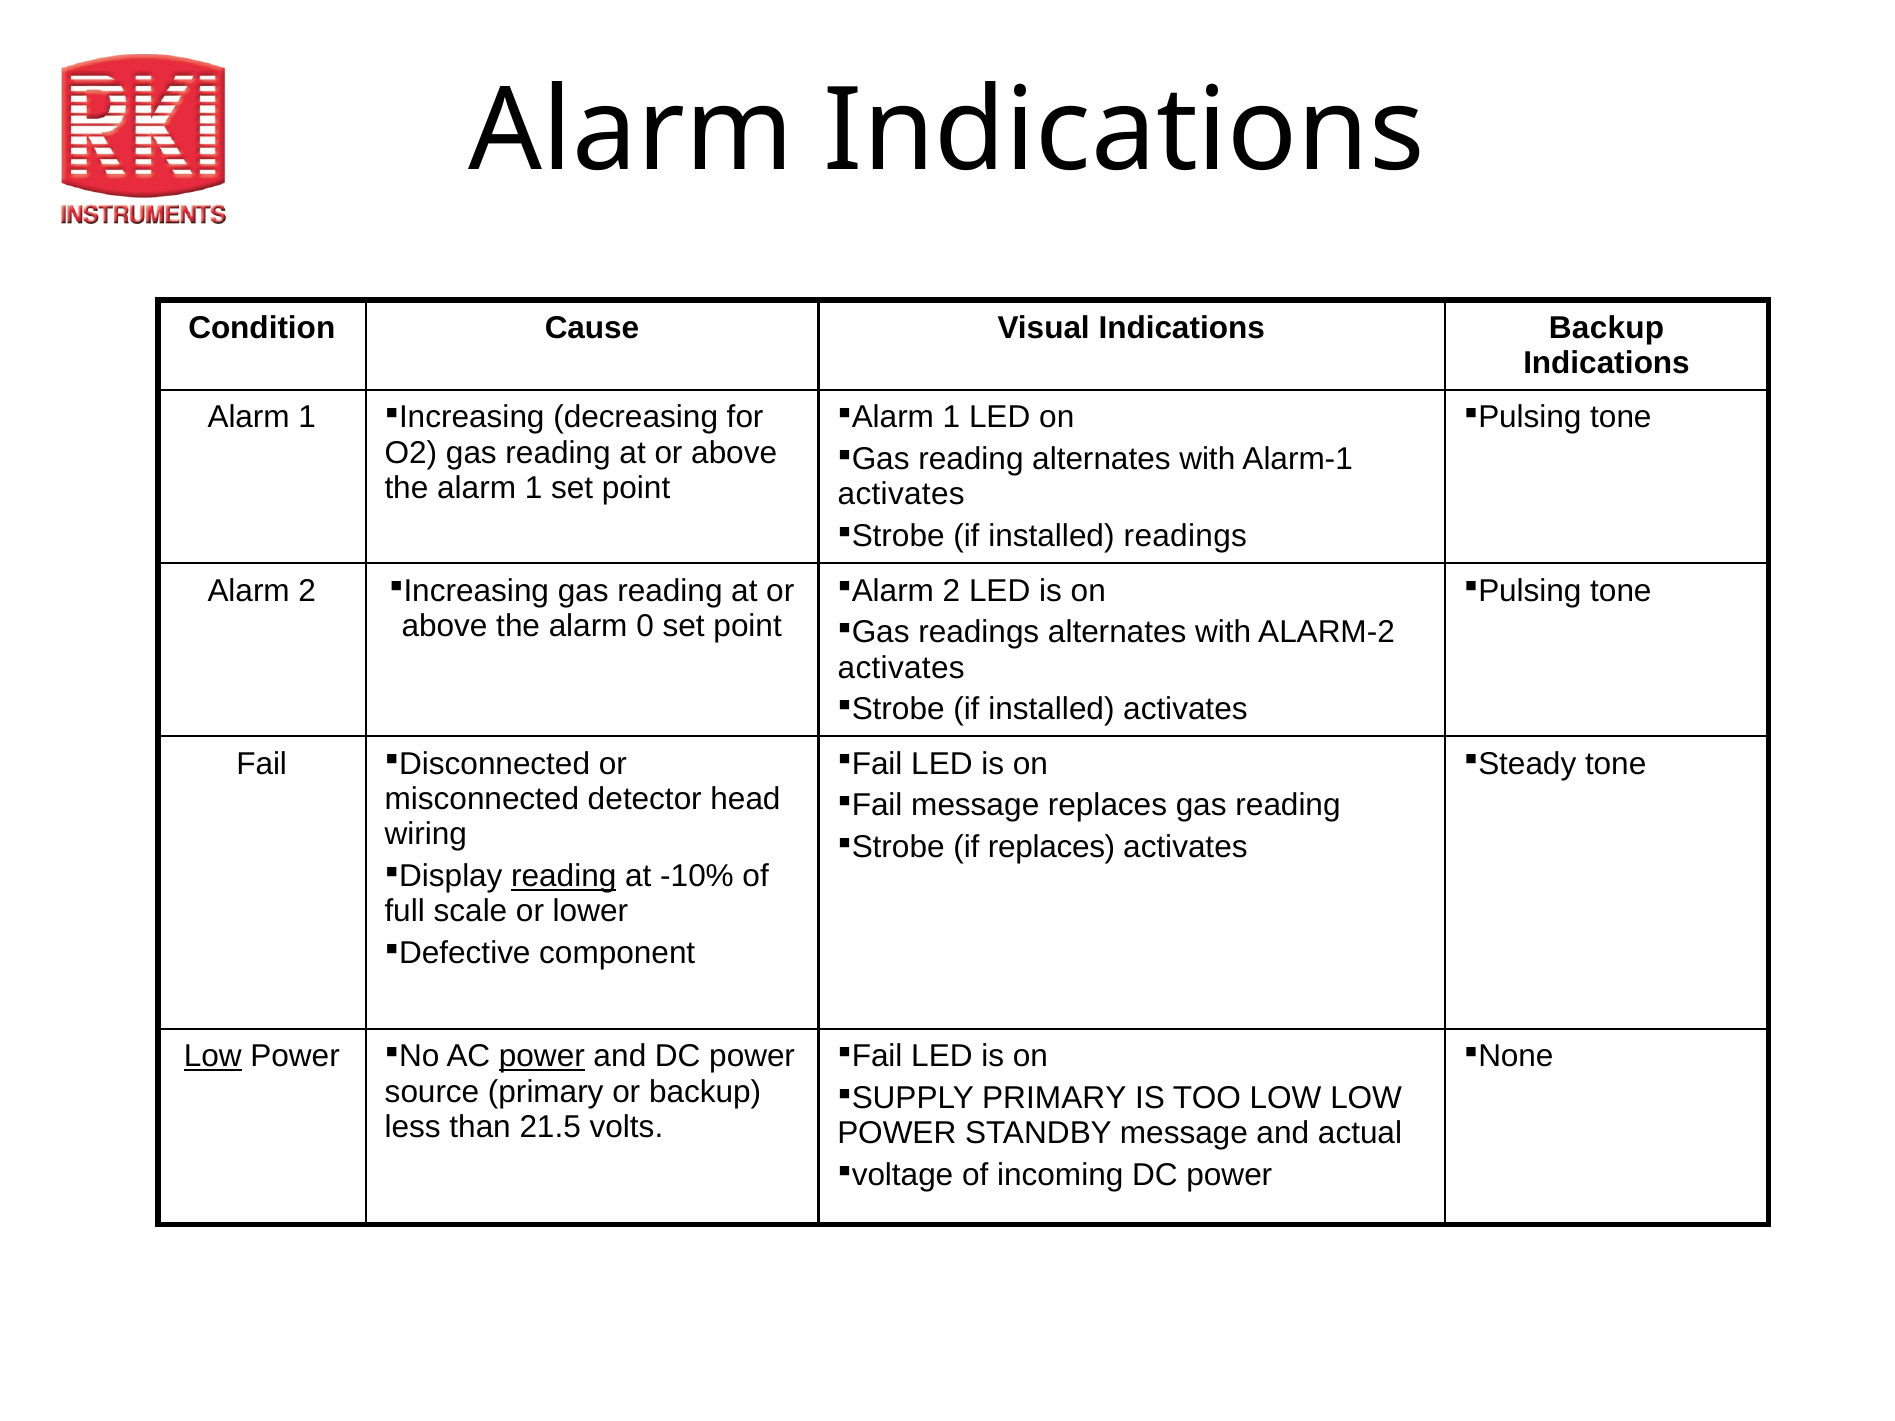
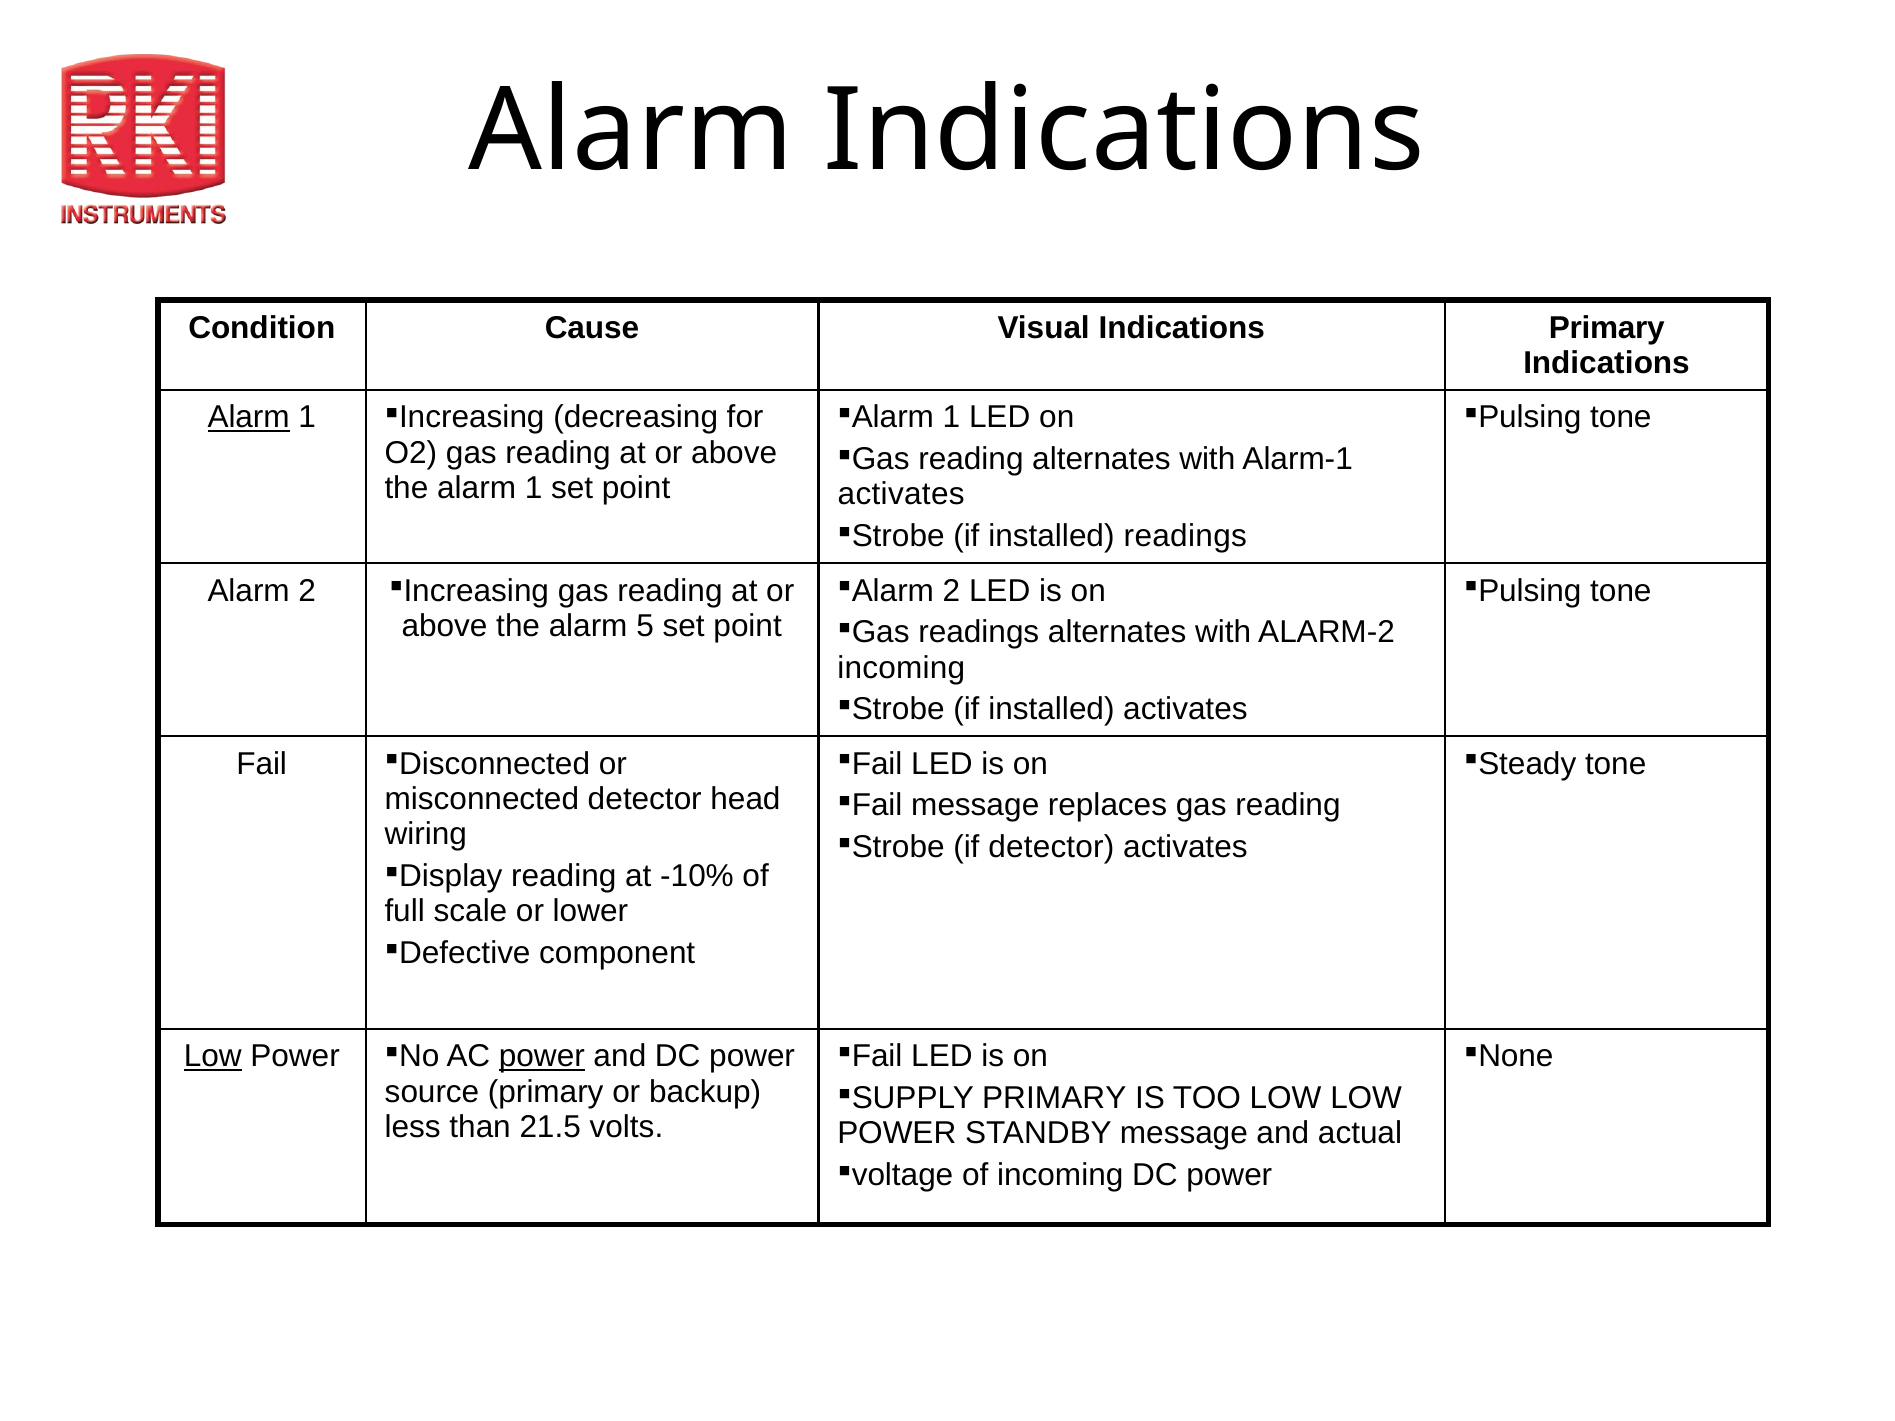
Indications Backup: Backup -> Primary
Alarm at (249, 418) underline: none -> present
0: 0 -> 5
activates at (901, 668): activates -> incoming
if replaces: replaces -> detector
reading at (564, 876) underline: present -> none
